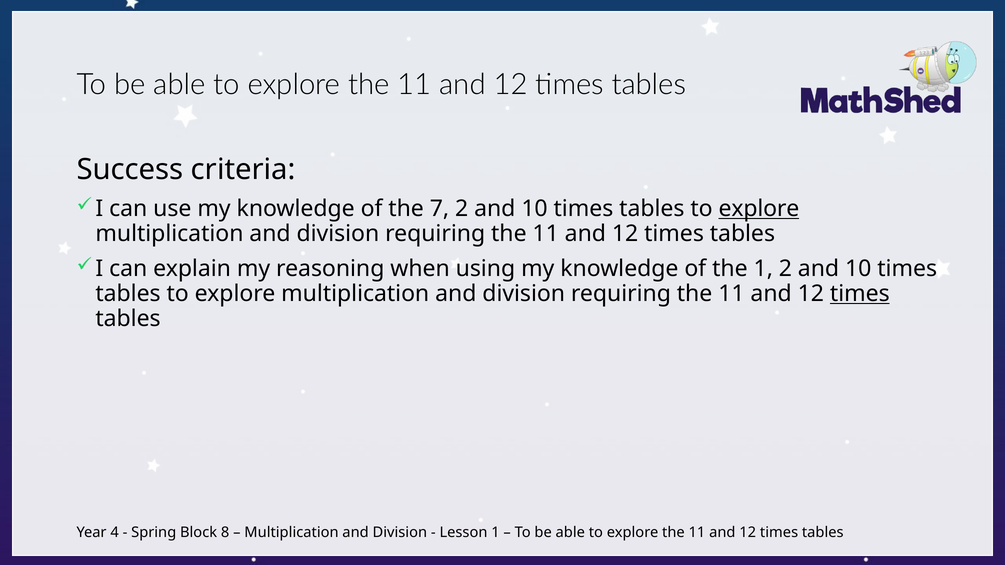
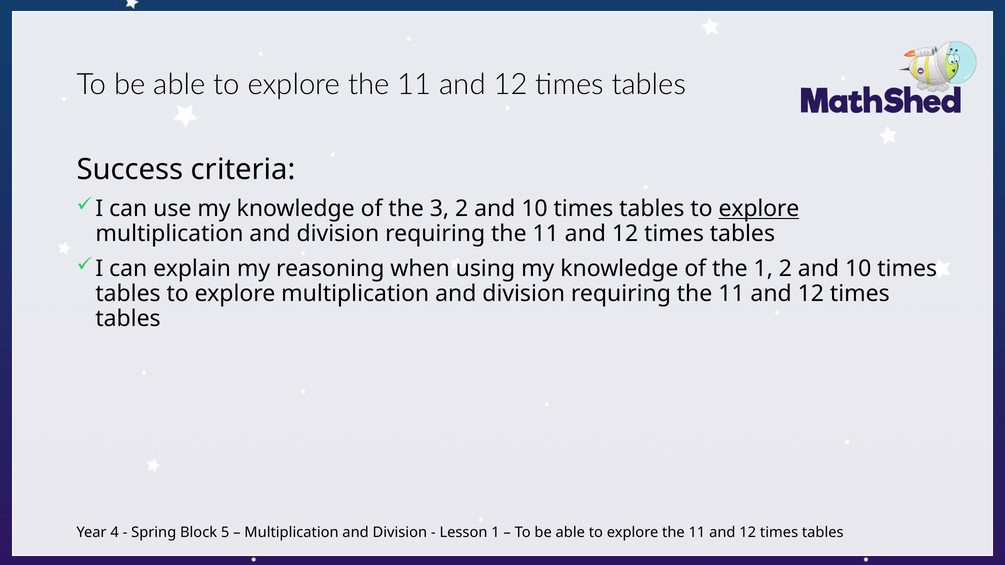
7: 7 -> 3
times at (860, 294) underline: present -> none
8: 8 -> 5
